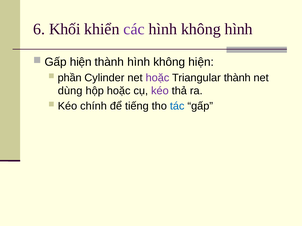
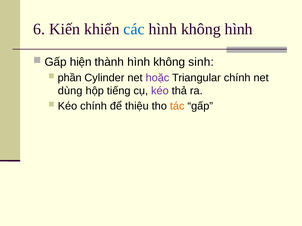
Khối: Khối -> Kiến
các colour: purple -> blue
không hiện: hiện -> sinh
Triangular thành: thành -> chính
hộp hoặc: hoặc -> tiếng
tiếng: tiếng -> thiệu
tác colour: blue -> orange
